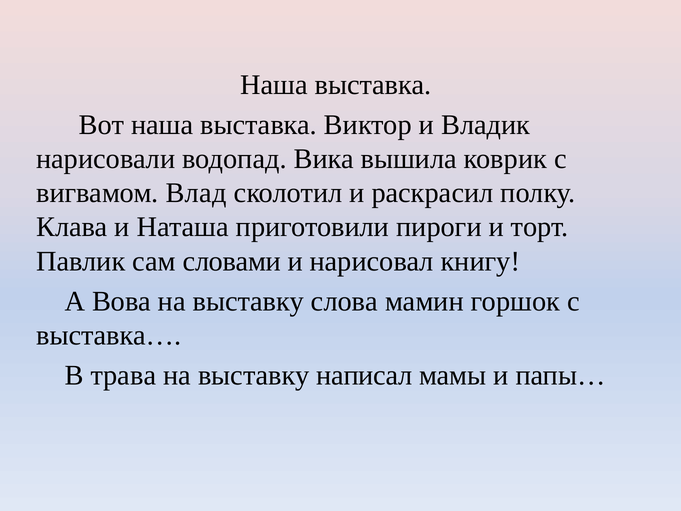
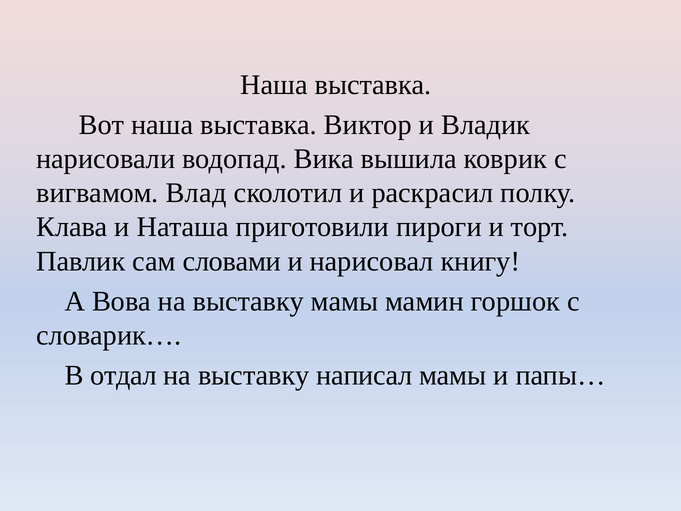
выставку слова: слова -> мамы
выставка…: выставка… -> словарик…
трава: трава -> отдал
